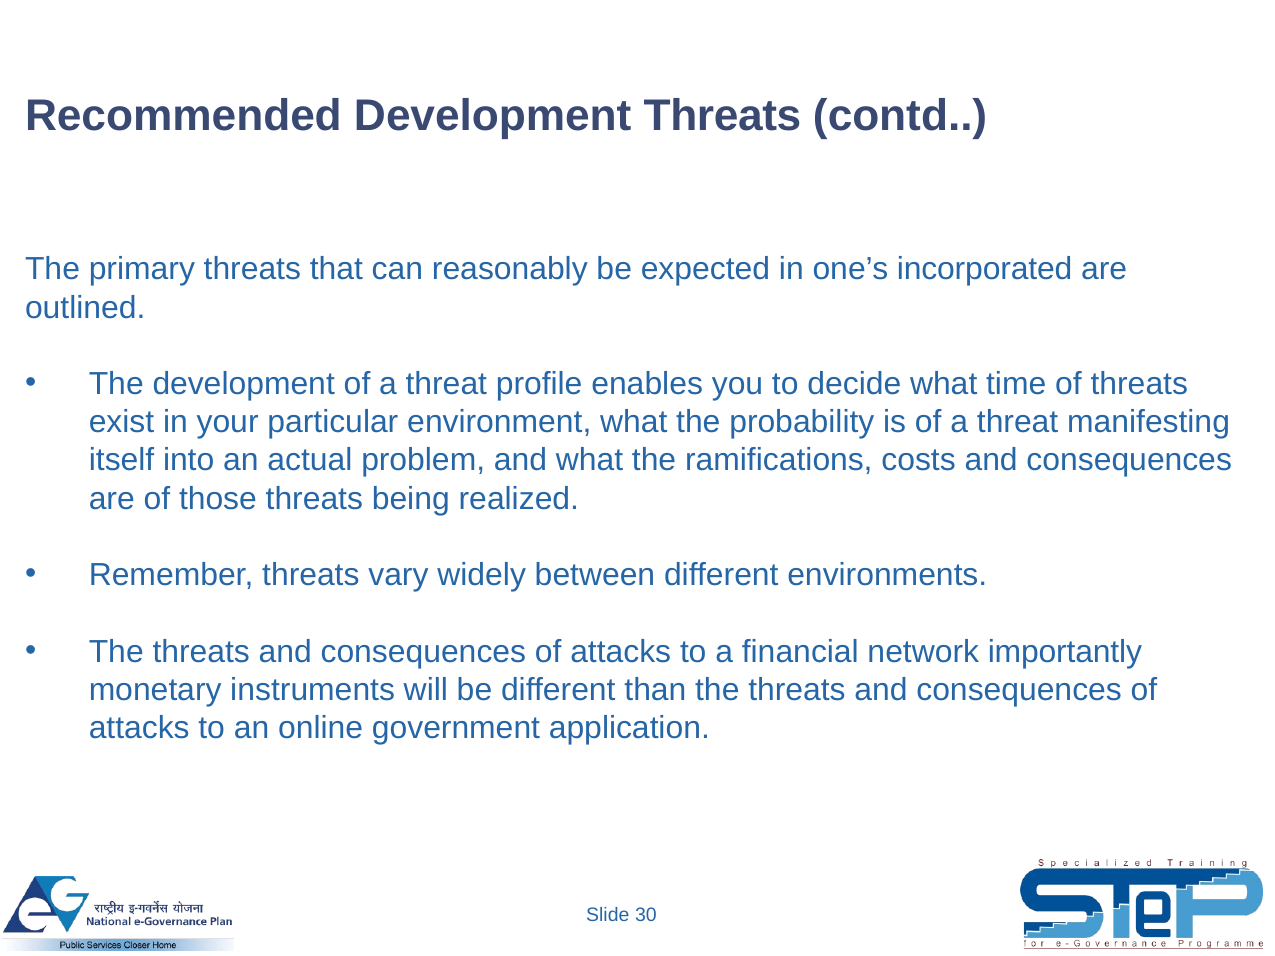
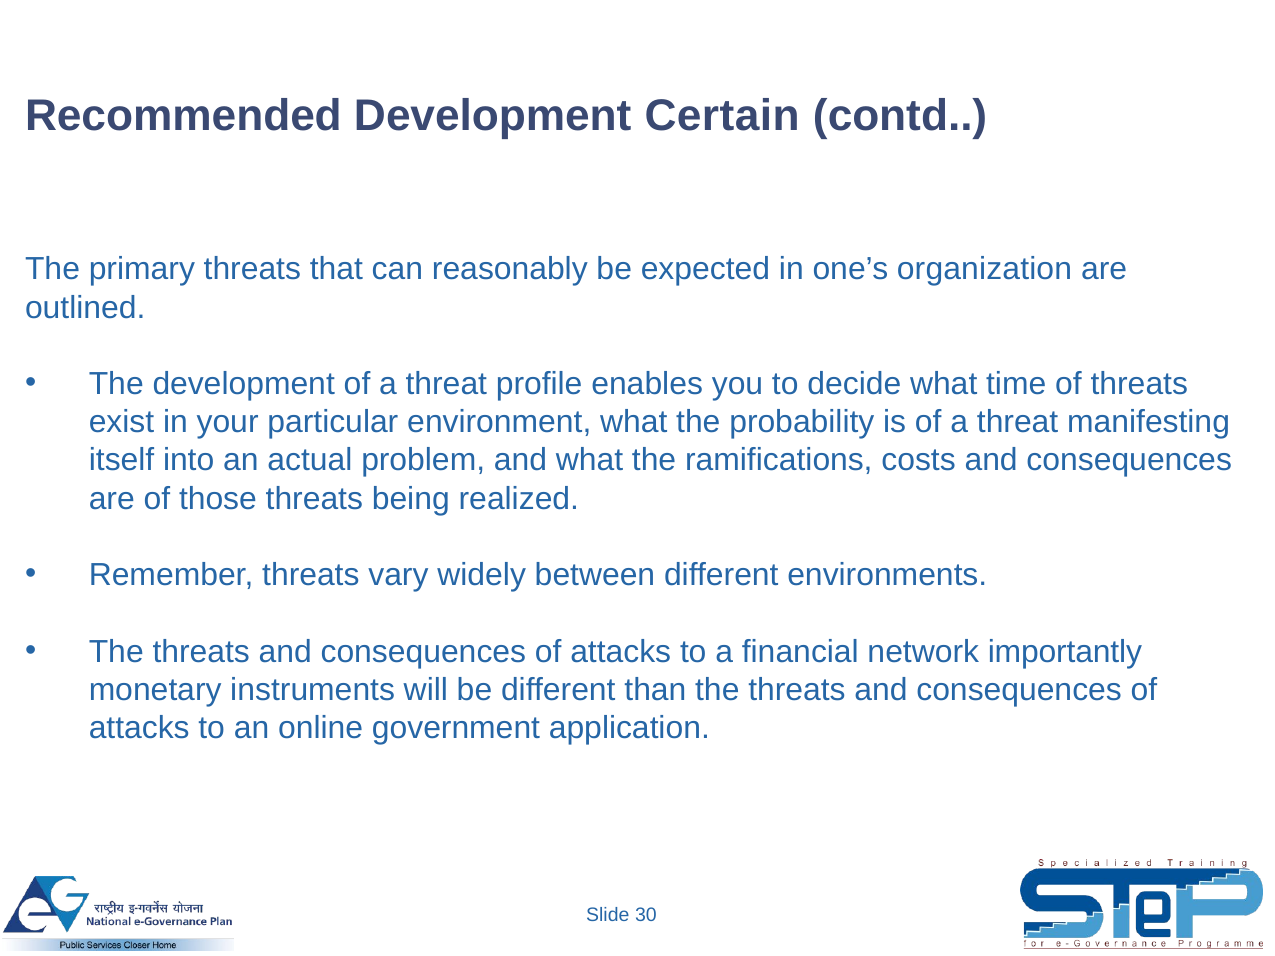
Development Threats: Threats -> Certain
incorporated: incorporated -> organization
